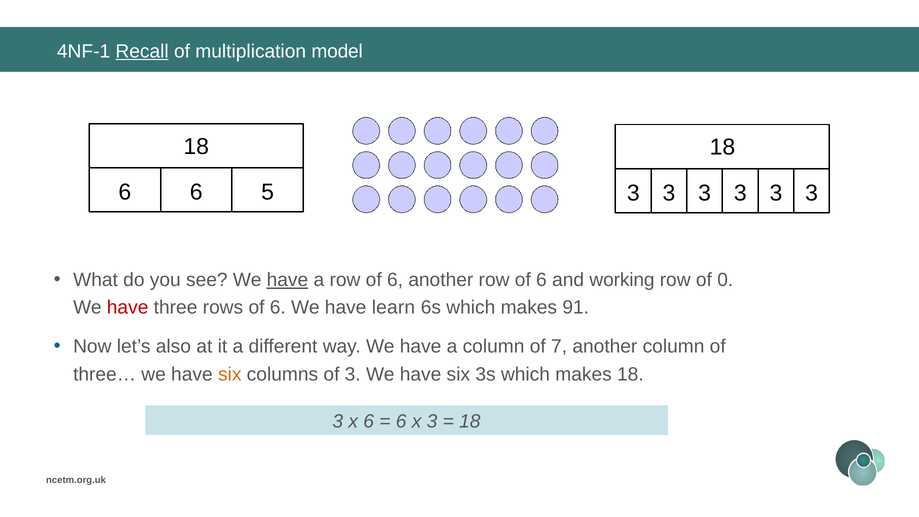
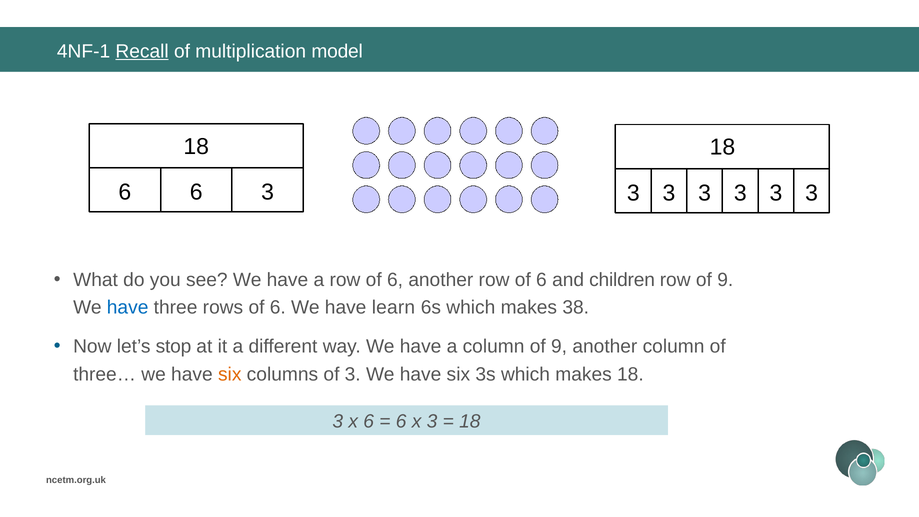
6 5: 5 -> 3
have at (287, 280) underline: present -> none
working: working -> children
row of 0: 0 -> 9
have at (128, 308) colour: red -> blue
91: 91 -> 38
also: also -> stop
column of 7: 7 -> 9
